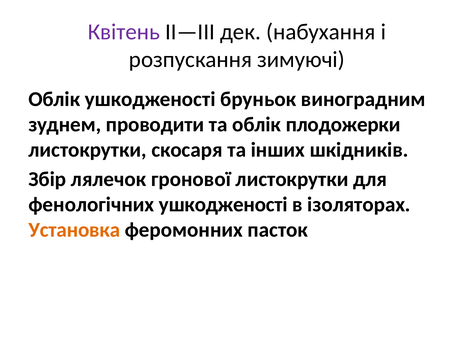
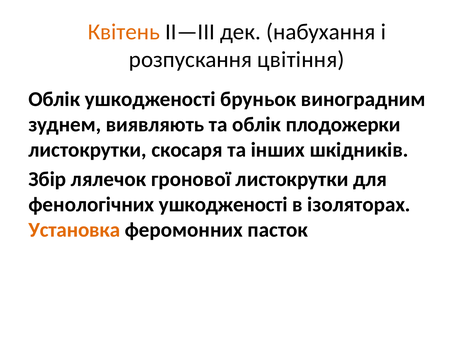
Квітень colour: purple -> orange
зимуючі: зимуючі -> цвітіння
проводити: проводити -> виявляють
